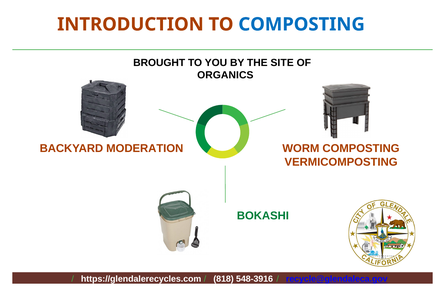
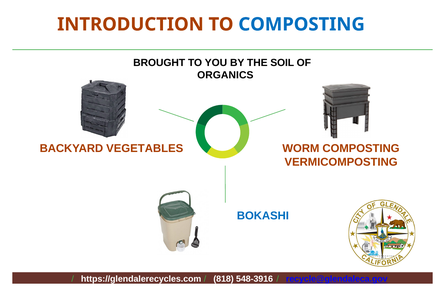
SITE: SITE -> SOIL
MODERATION: MODERATION -> VEGETABLES
BOKASHI colour: green -> blue
